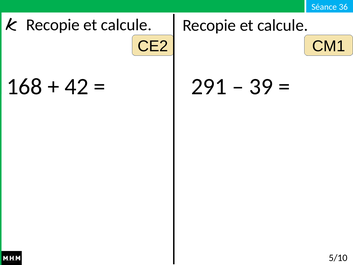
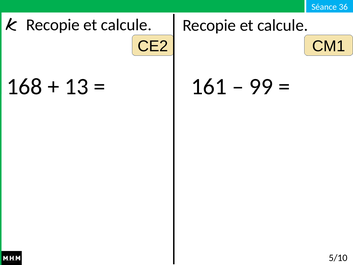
42: 42 -> 13
291: 291 -> 161
39: 39 -> 99
